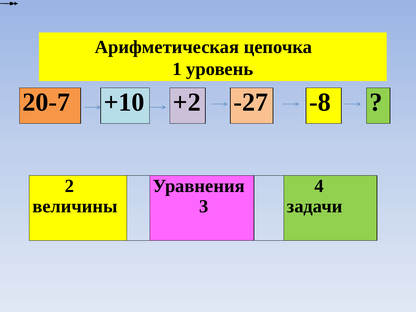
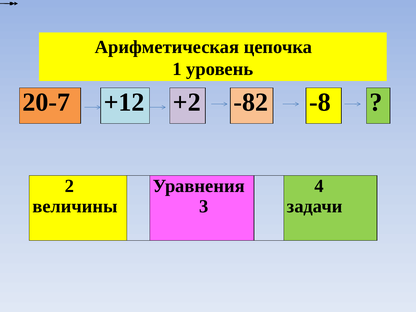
+10: +10 -> +12
-27: -27 -> -82
